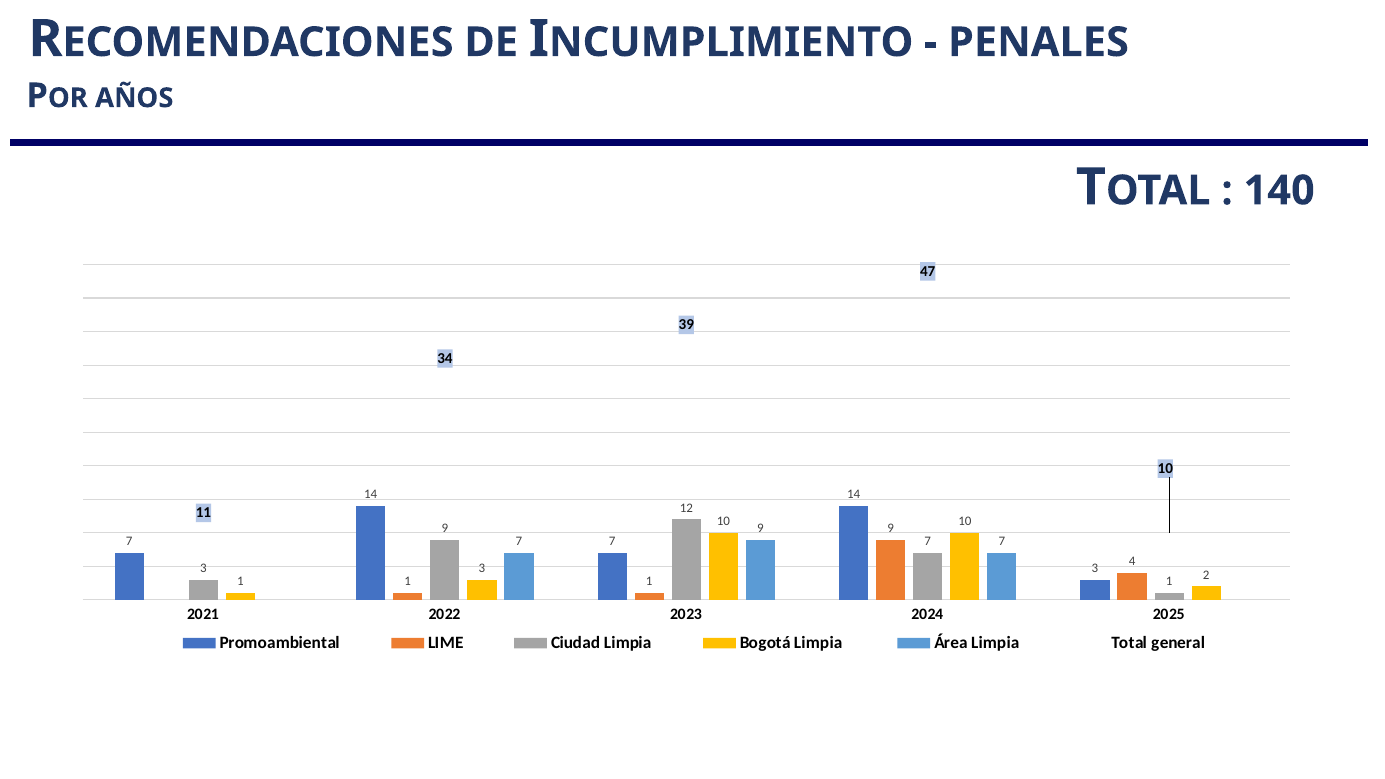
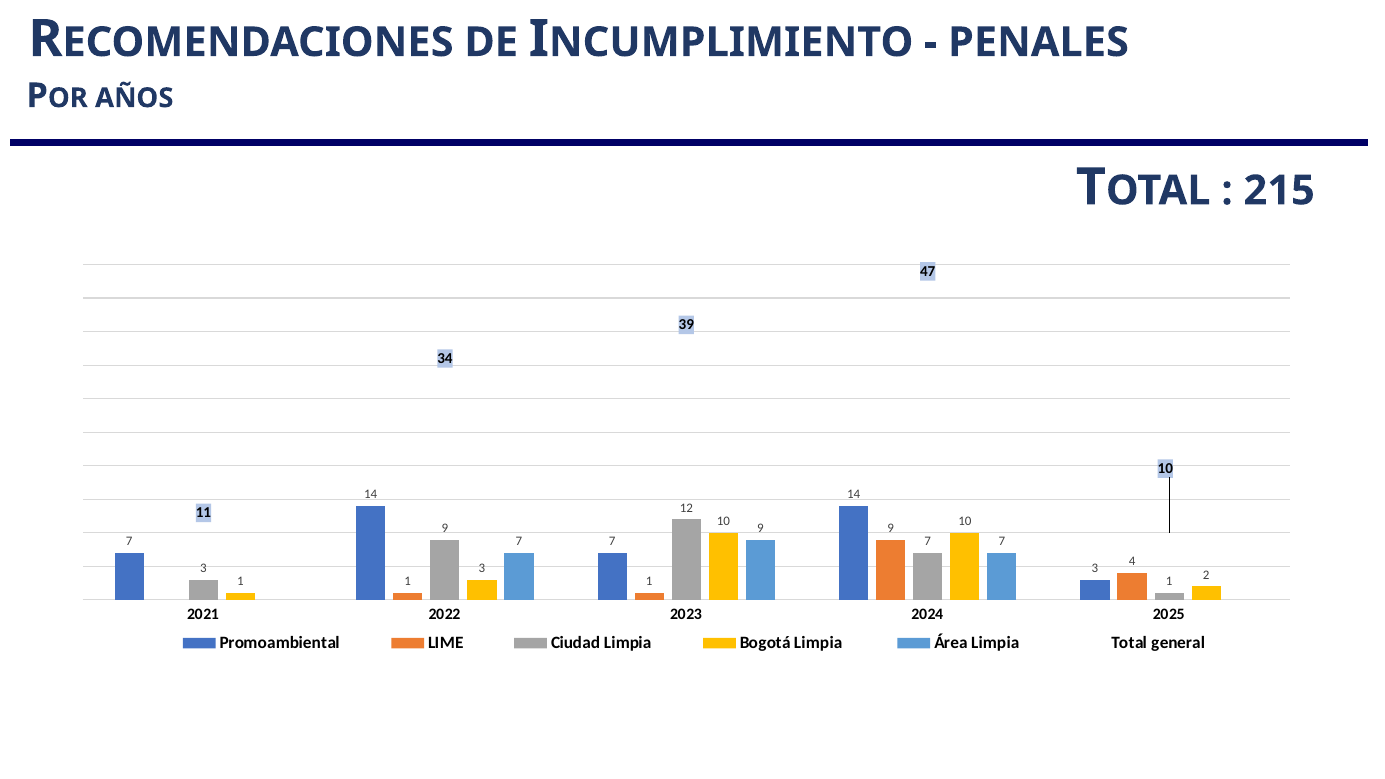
140: 140 -> 215
